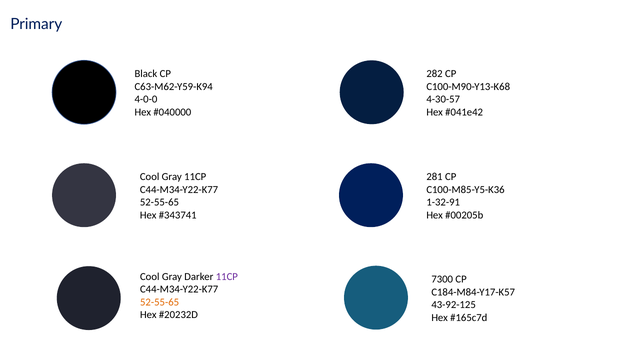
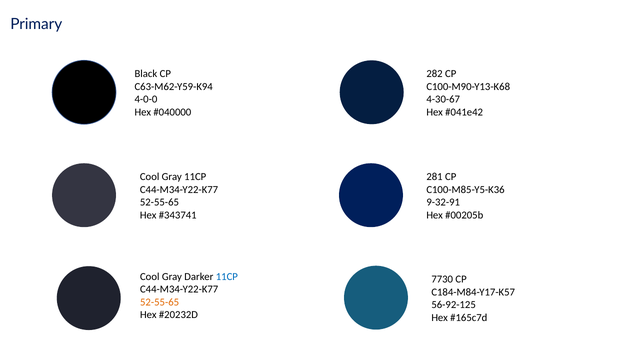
4-30-57: 4-30-57 -> 4-30-67
1-32-91: 1-32-91 -> 9-32-91
11CP at (227, 277) colour: purple -> blue
7300: 7300 -> 7730
43-92-125: 43-92-125 -> 56-92-125
